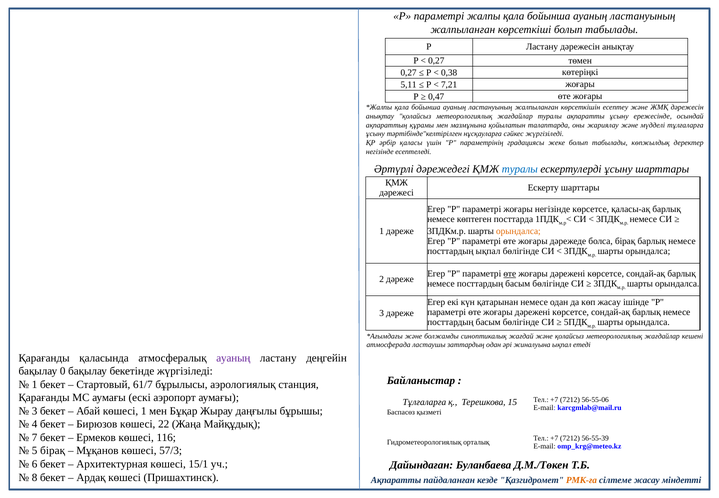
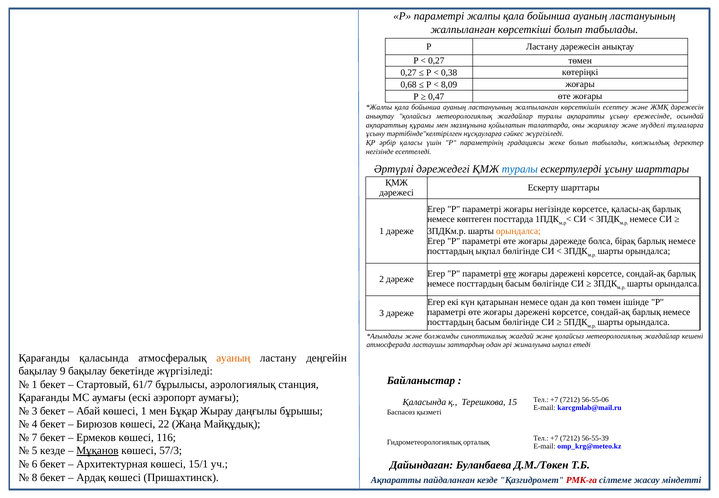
5,11: 5,11 -> 0,68
7,21: 7,21 -> 8,09
көп жасау: жасау -> төмен
ауаның at (233, 358) colour: purple -> orange
0: 0 -> 9
Тұлғаларға at (424, 402): Тұлғаларға -> Қаласында
5 бірақ: бірақ -> кезде
Мұқанов underline: none -> present
РМК-ға colour: orange -> red
